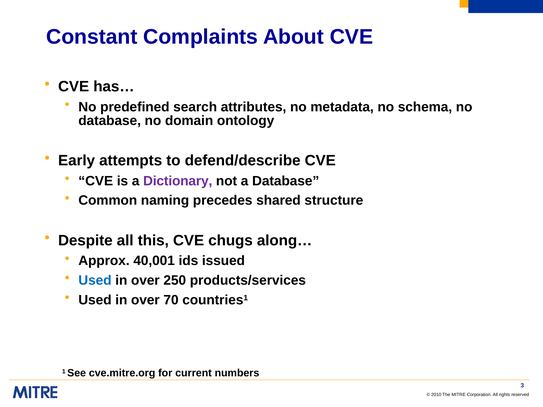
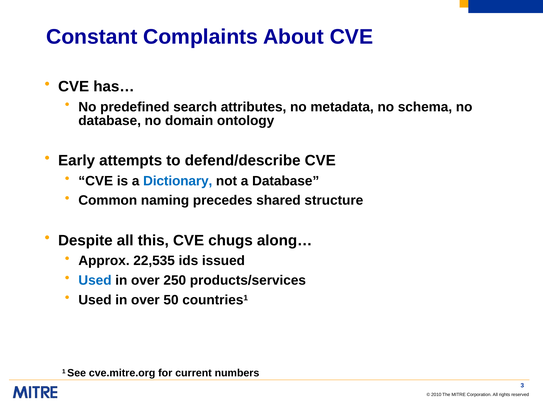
Dictionary colour: purple -> blue
40,001: 40,001 -> 22,535
70: 70 -> 50
